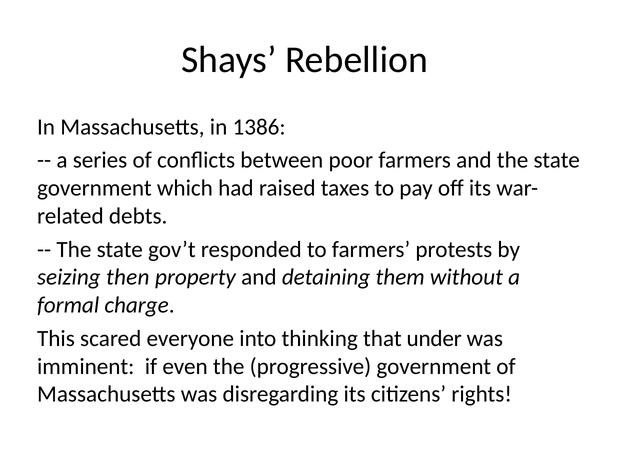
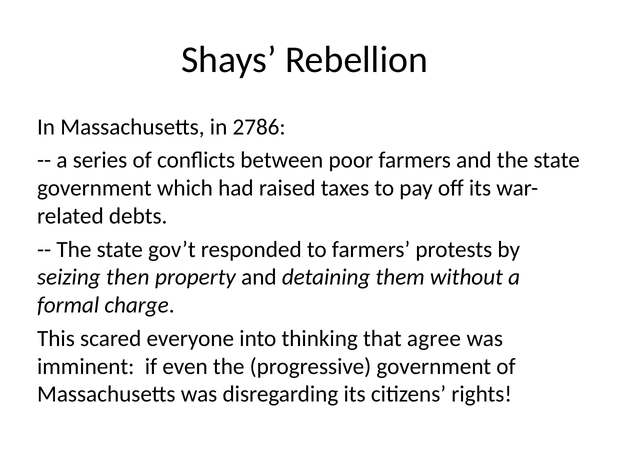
1386: 1386 -> 2786
under: under -> agree
